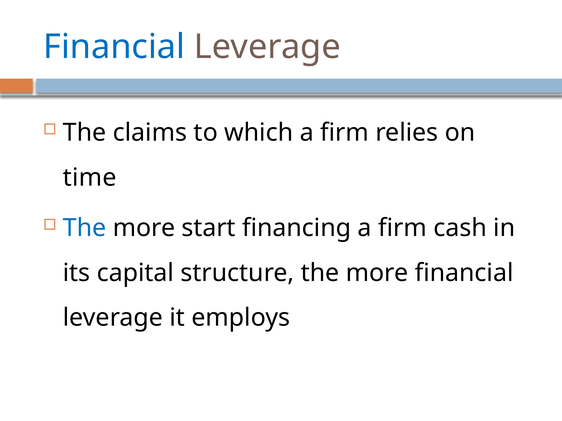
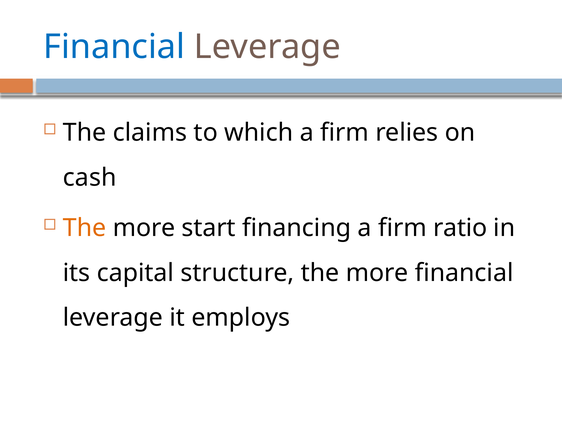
time: time -> cash
The at (85, 228) colour: blue -> orange
cash: cash -> ratio
